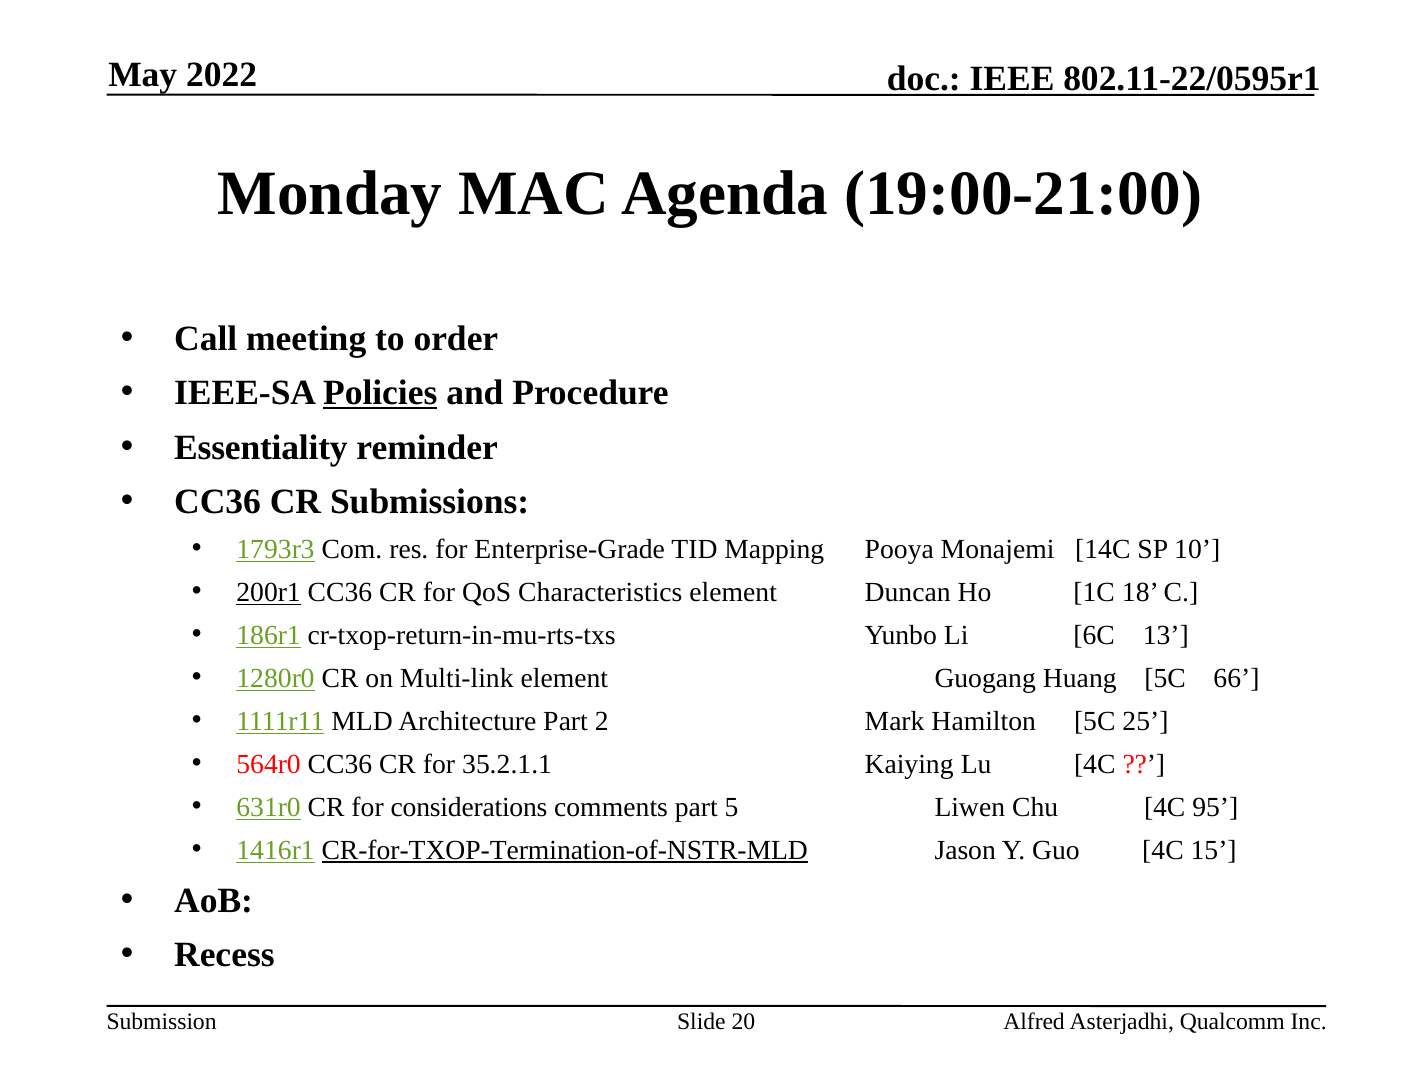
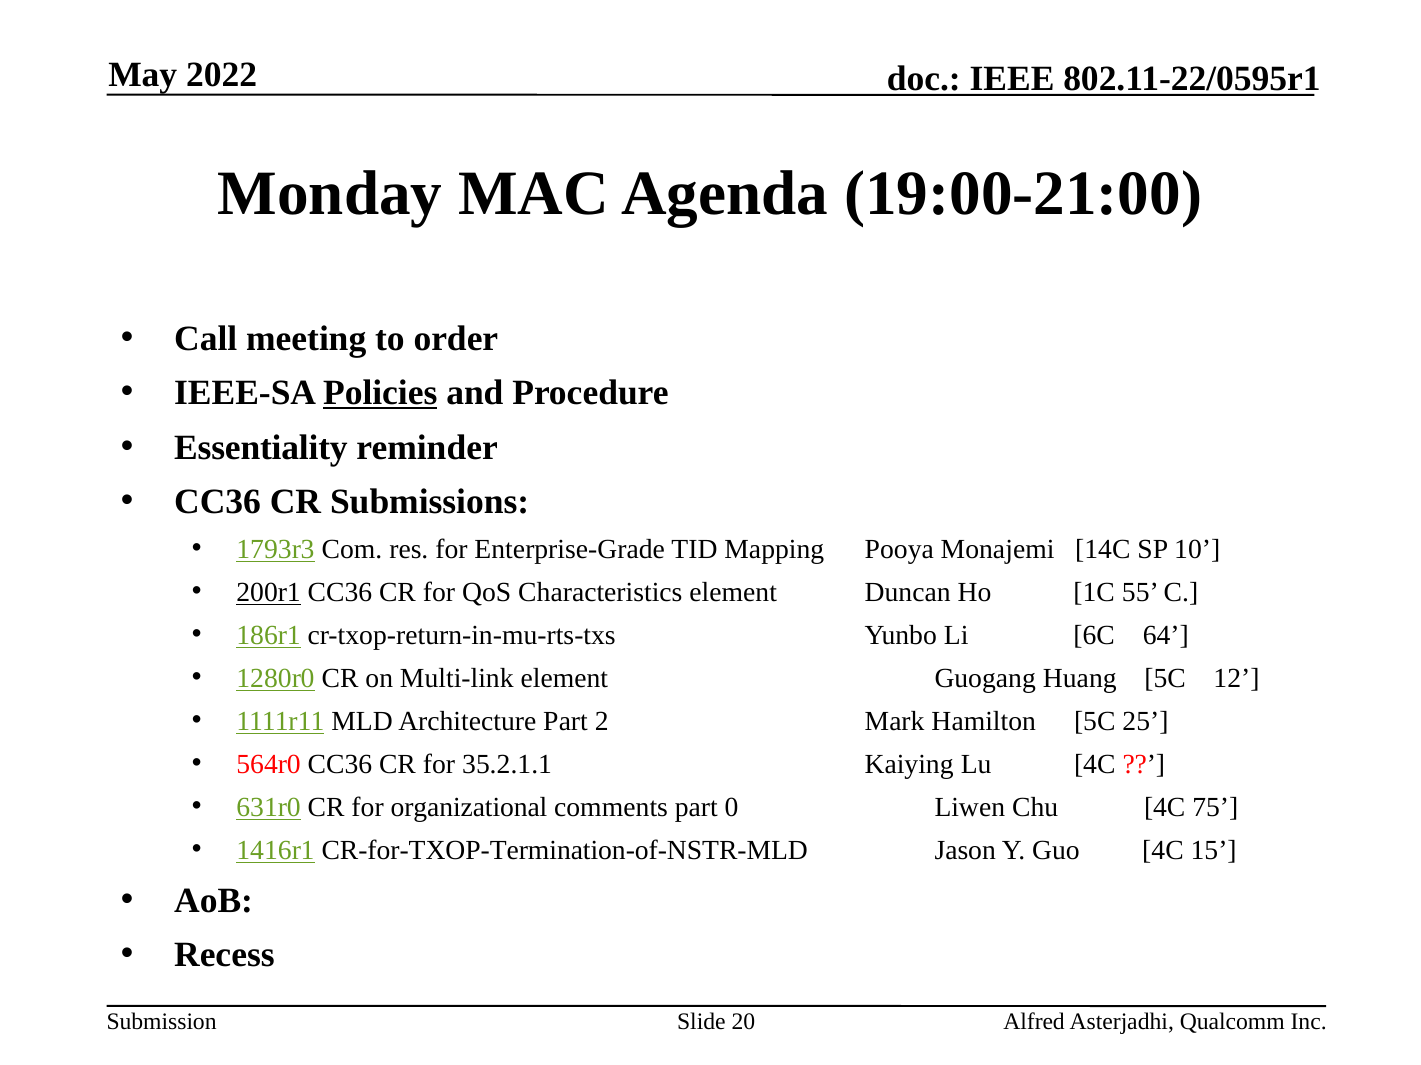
18: 18 -> 55
13: 13 -> 64
66: 66 -> 12
considerations: considerations -> organizational
5: 5 -> 0
95: 95 -> 75
CR-for-TXOP-Termination-of-NSTR-MLD underline: present -> none
